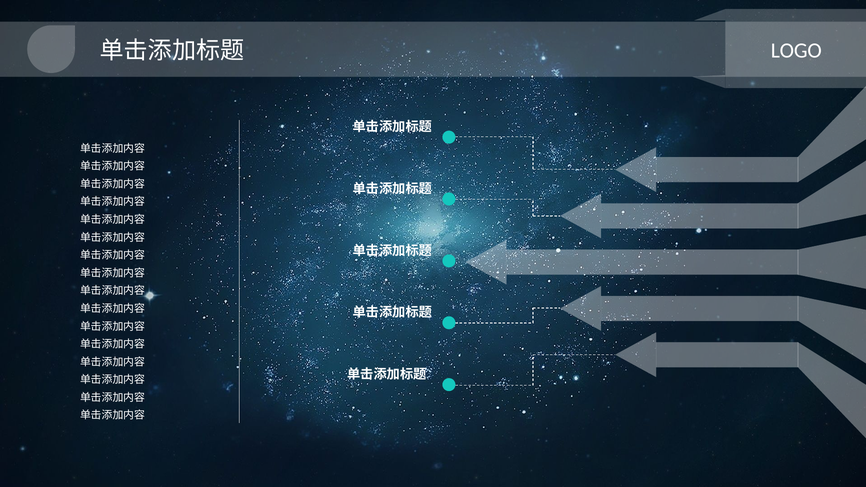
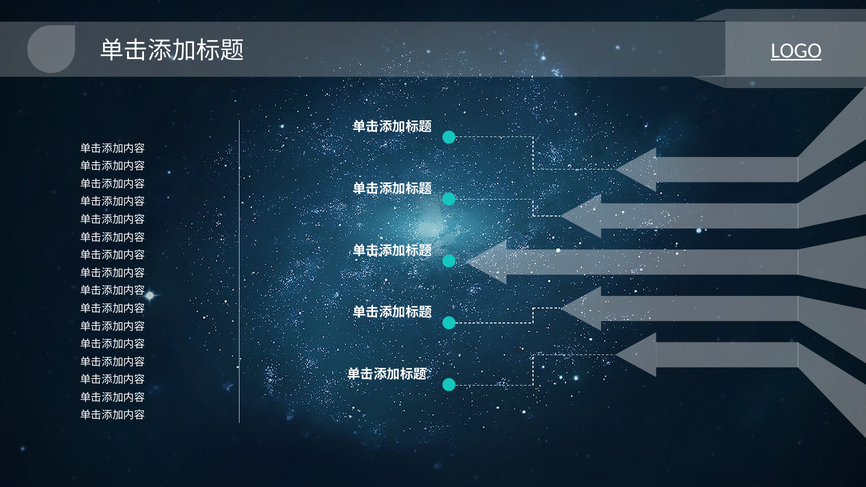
LOGO underline: none -> present
